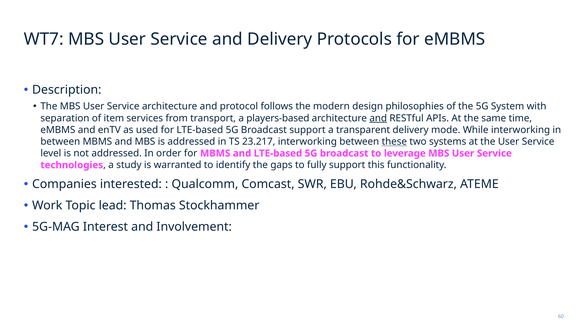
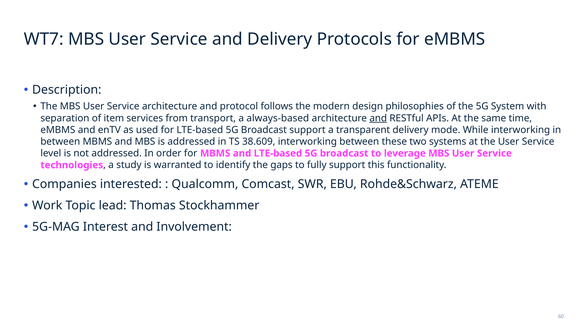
players-based: players-based -> always-based
23.217: 23.217 -> 38.609
these underline: present -> none
